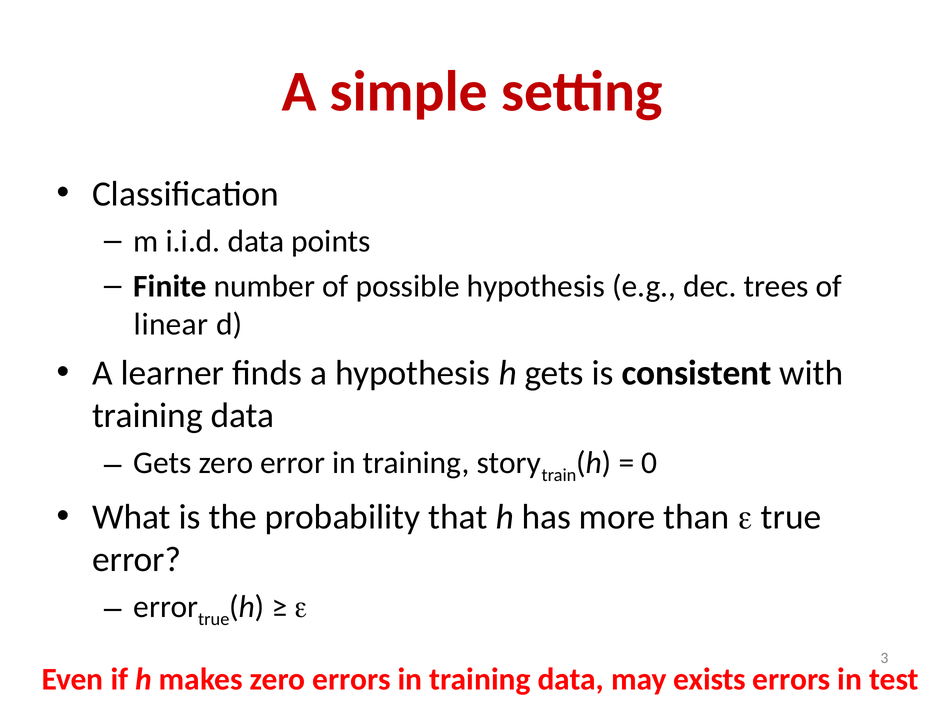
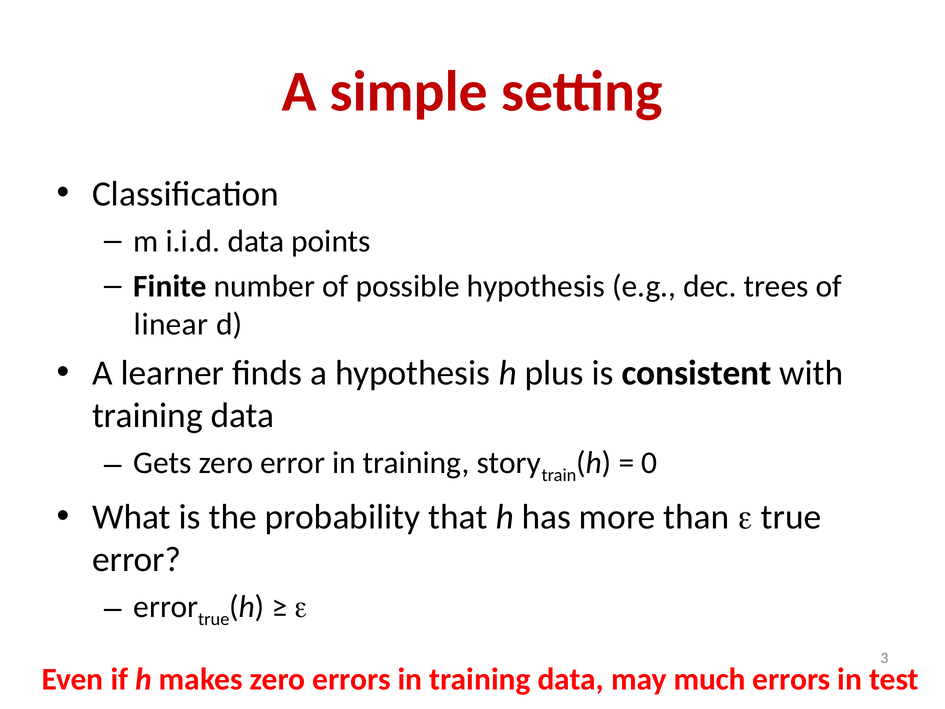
h gets: gets -> plus
exists: exists -> much
